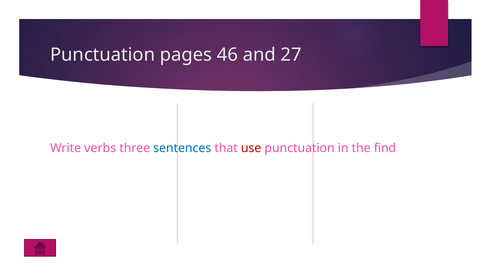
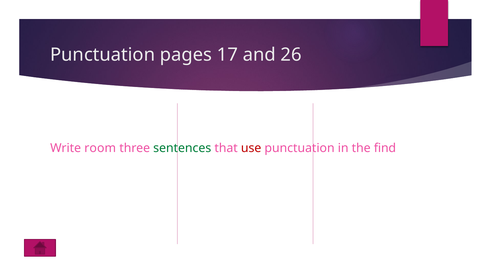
46: 46 -> 17
27: 27 -> 26
verbs: verbs -> room
sentences colour: blue -> green
